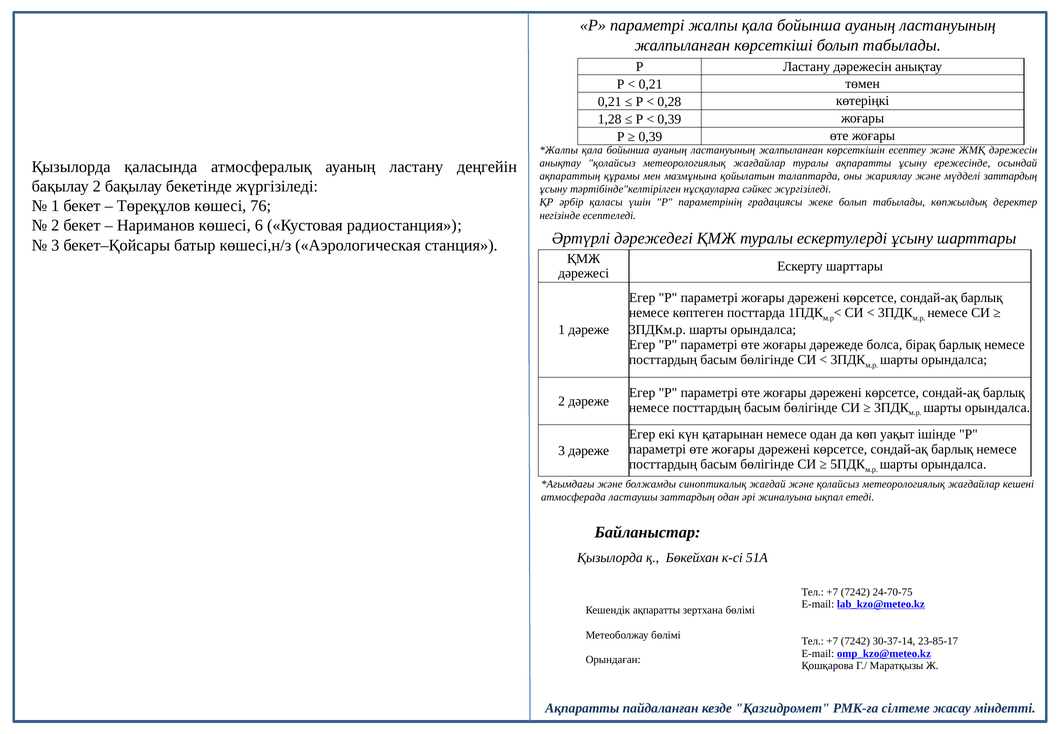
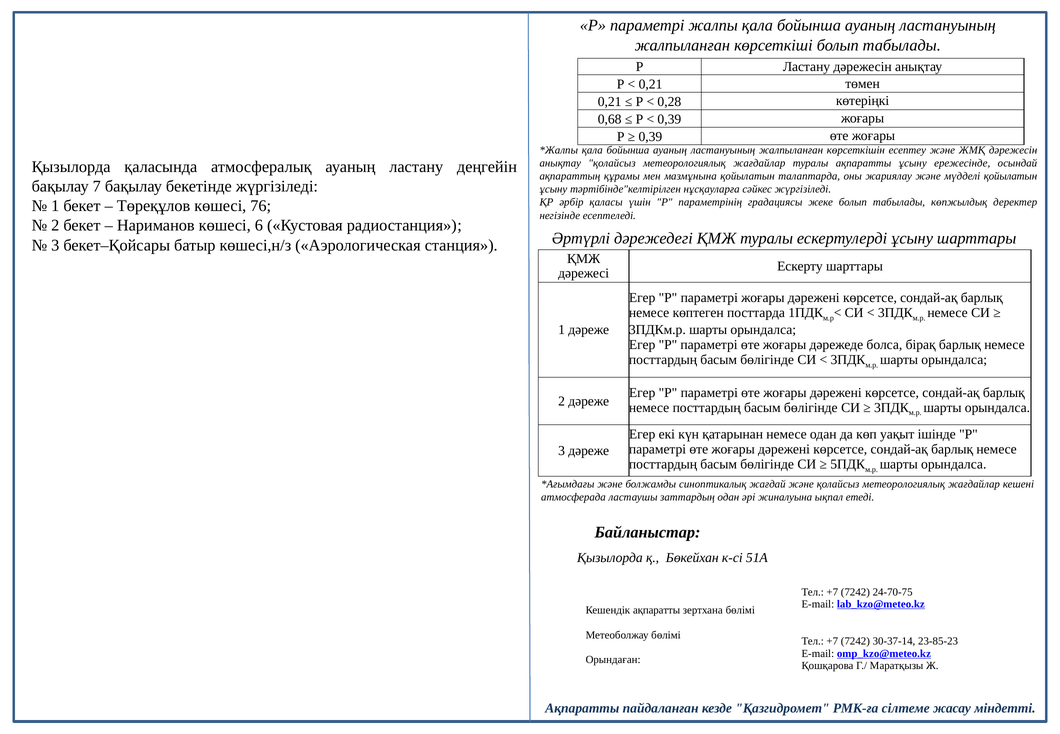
1,28: 1,28 -> 0,68
мүдделі заттардың: заттардың -> қойылатын
бақылау 2: 2 -> 7
23-85-17: 23-85-17 -> 23-85-23
